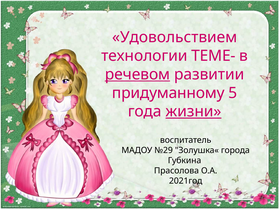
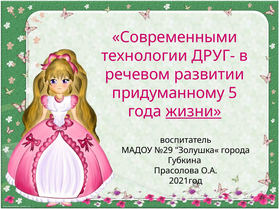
Удовольствием: Удовольствием -> Современными
ТЕМЕ-: ТЕМЕ- -> ДРУГ-
речевом underline: present -> none
